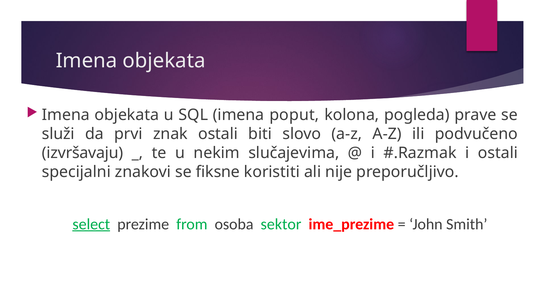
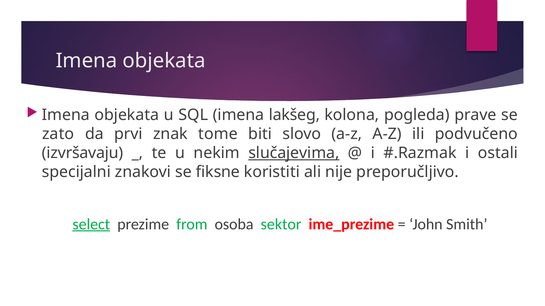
poput: poput -> lakšeg
služi: služi -> zato
znak ostali: ostali -> tome
slučajevima underline: none -> present
